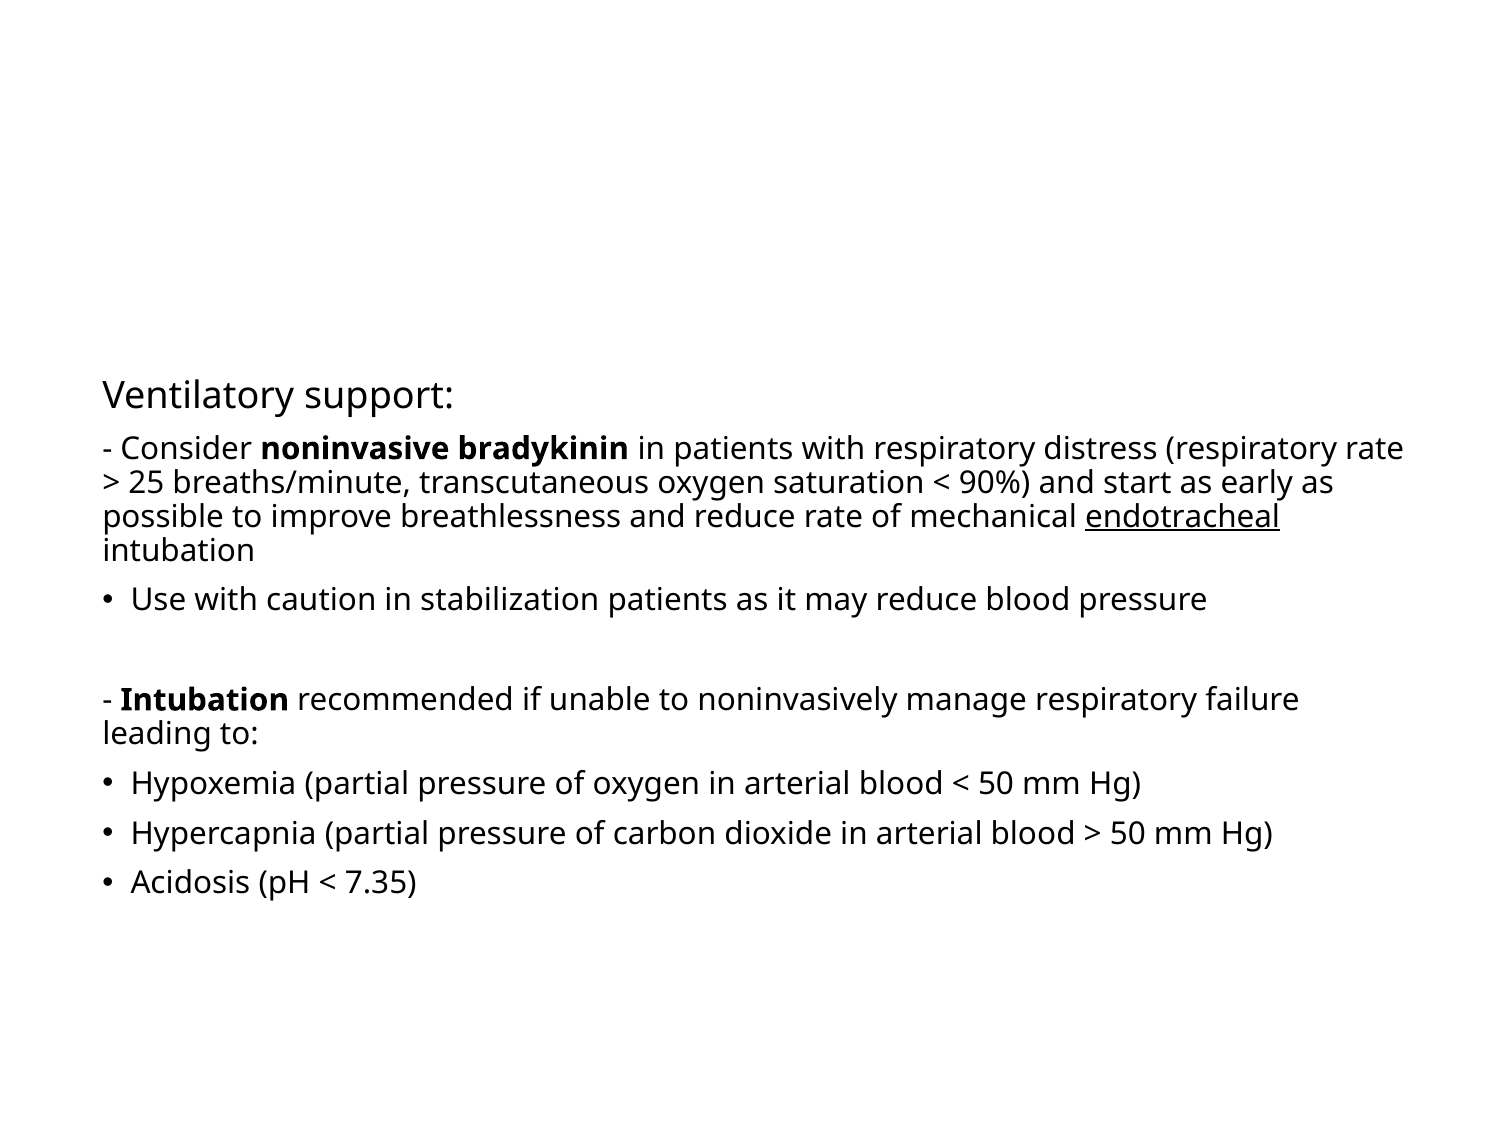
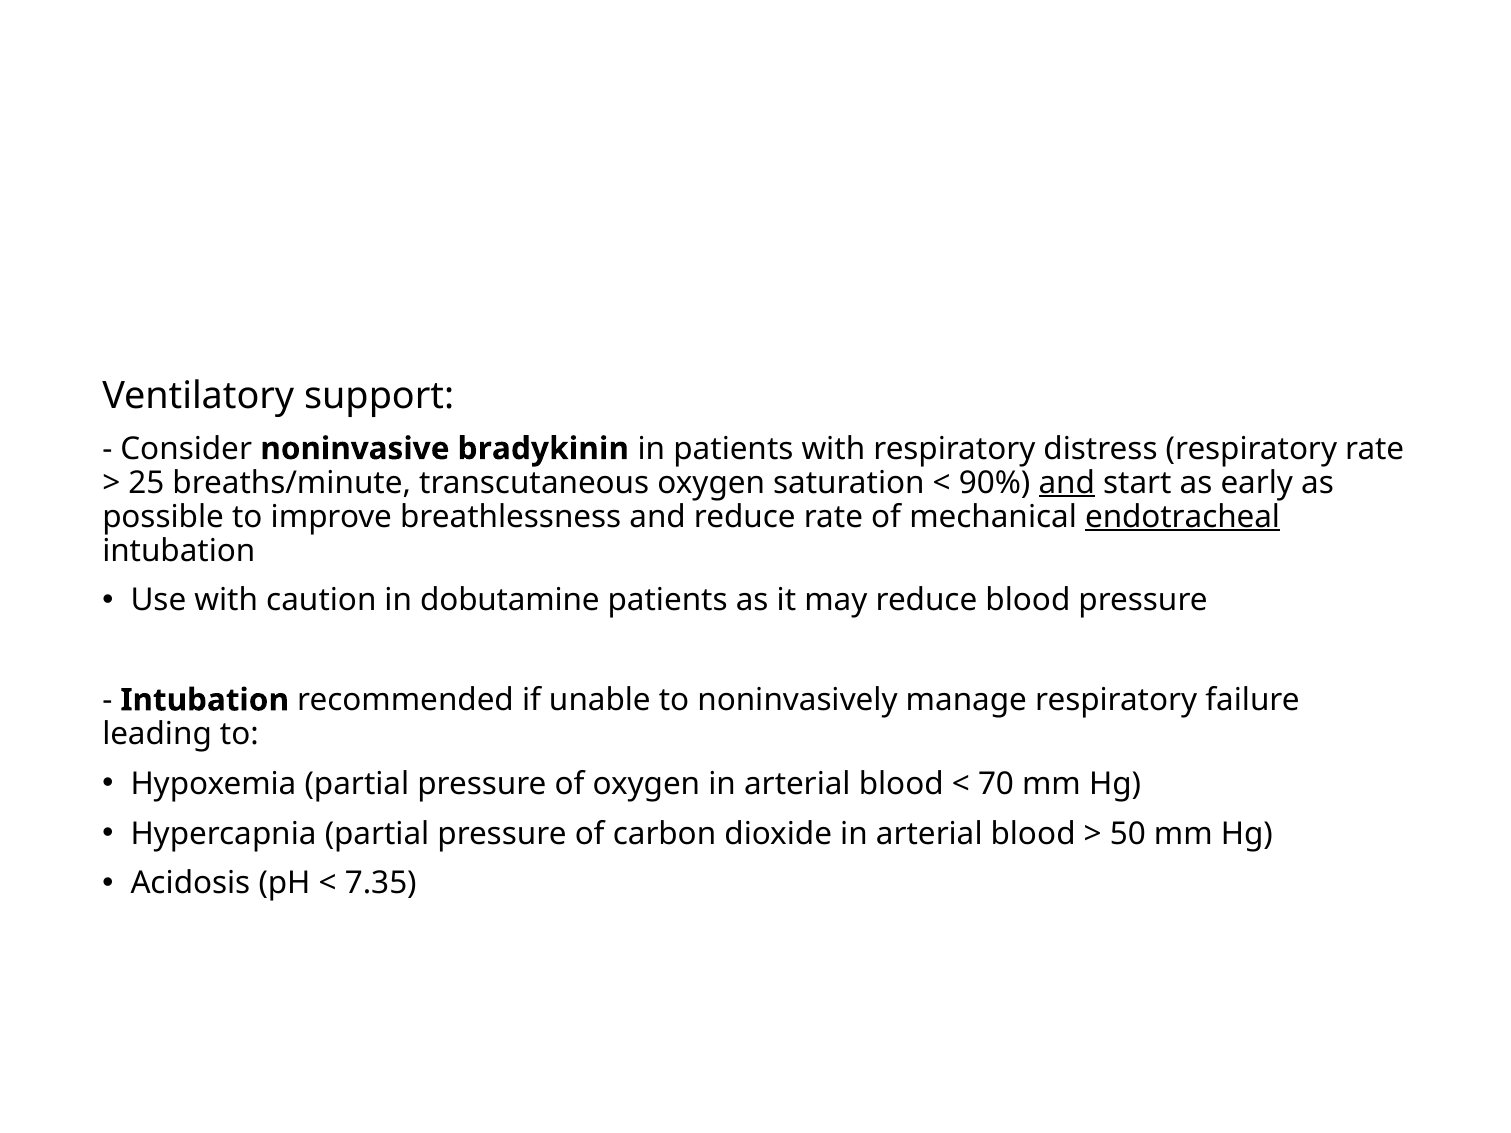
and at (1067, 483) underline: none -> present
stabilization: stabilization -> dobutamine
50 at (996, 784): 50 -> 70
